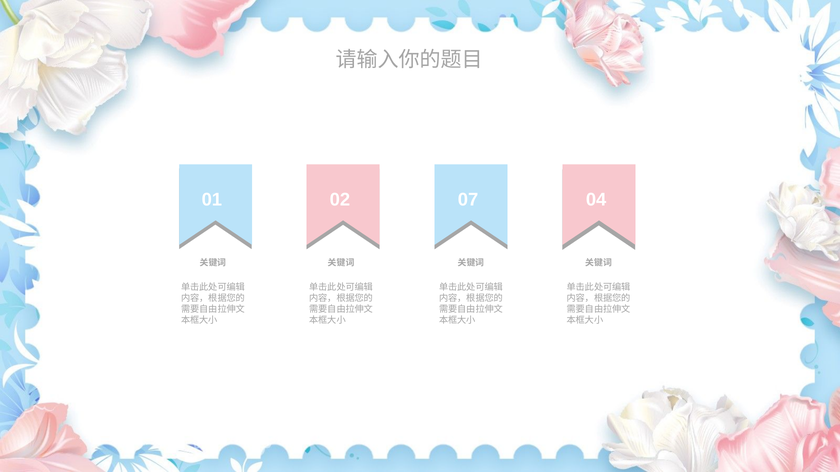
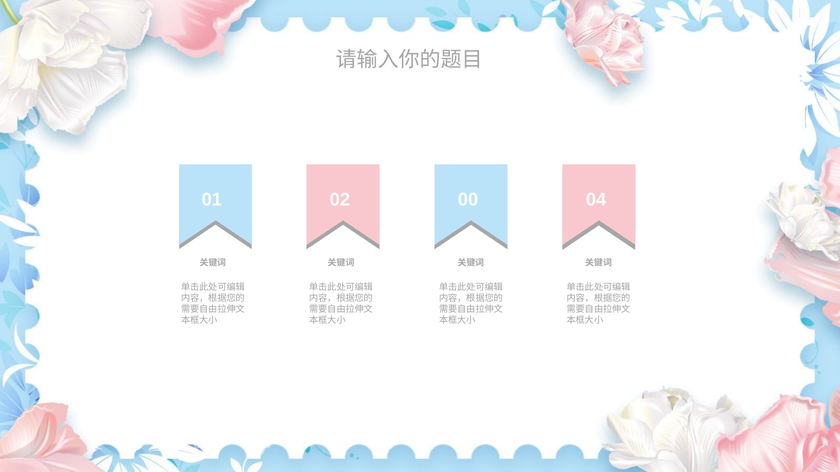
07: 07 -> 00
